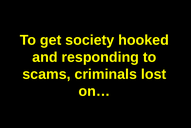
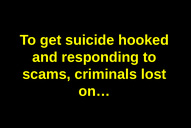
society: society -> suicide
